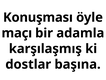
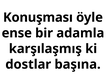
maçı: maçı -> ense
